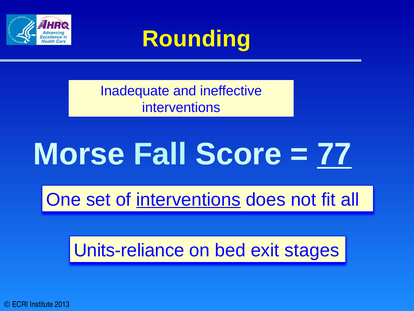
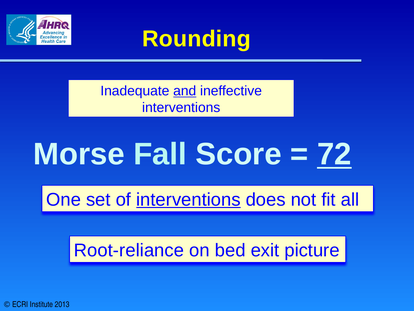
and underline: none -> present
77: 77 -> 72
Units-reliance: Units-reliance -> Root-reliance
stages: stages -> picture
